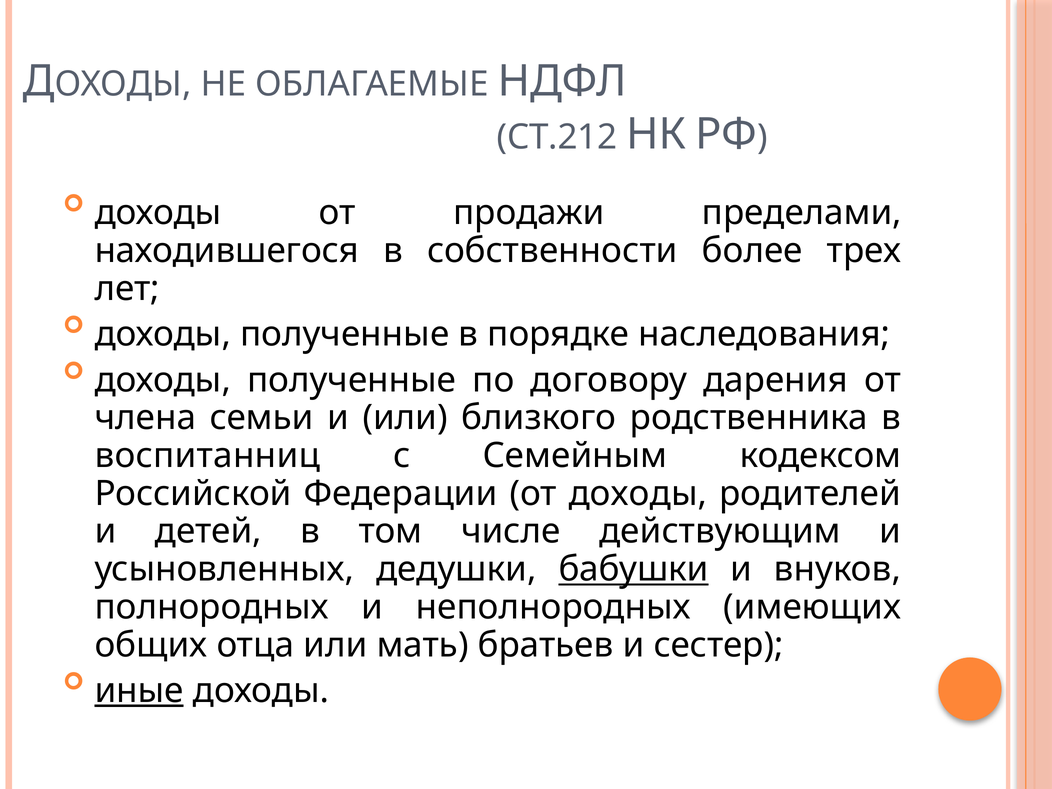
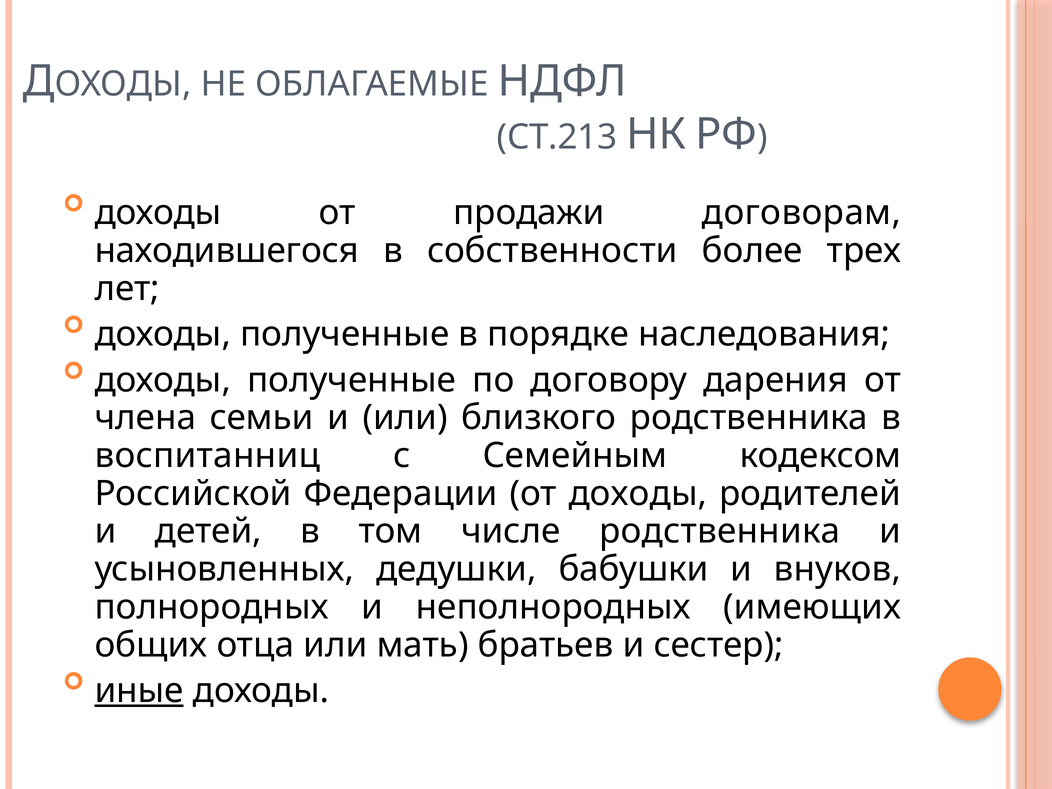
СТ.212: СТ.212 -> СТ.213
пределами: пределами -> договорам
числе действующим: действующим -> родственника
бабушки underline: present -> none
